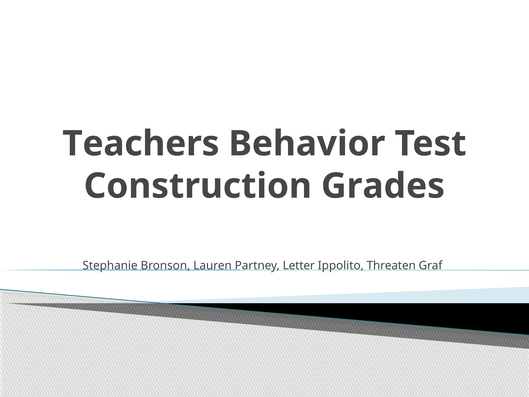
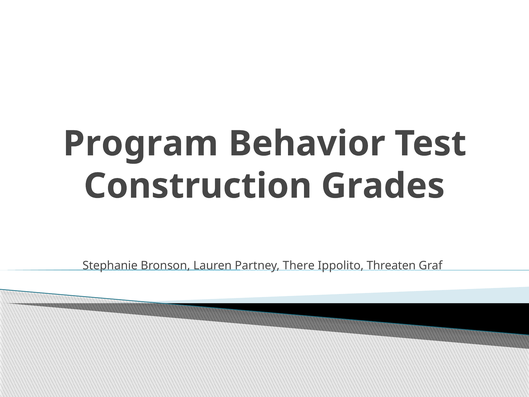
Teachers: Teachers -> Program
Letter: Letter -> There
